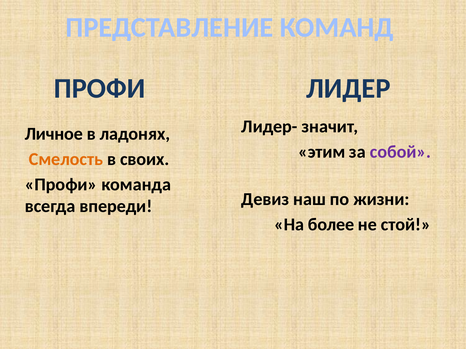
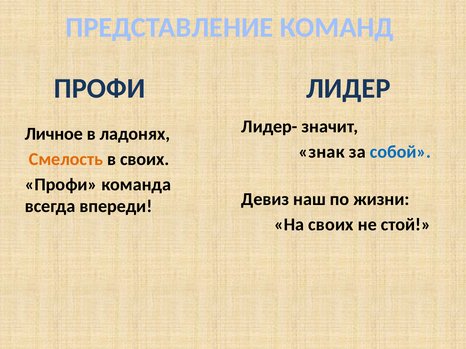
этим: этим -> знак
собой colour: purple -> blue
На более: более -> своих
